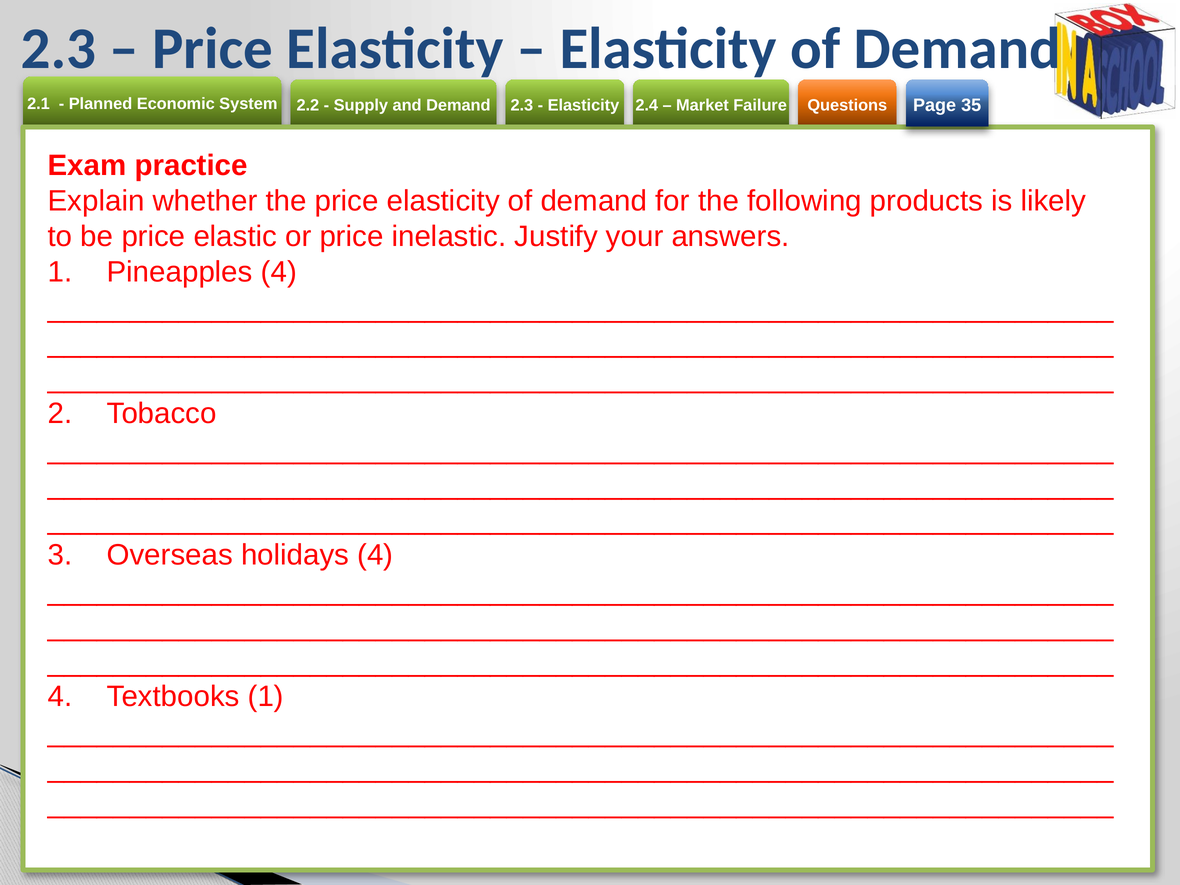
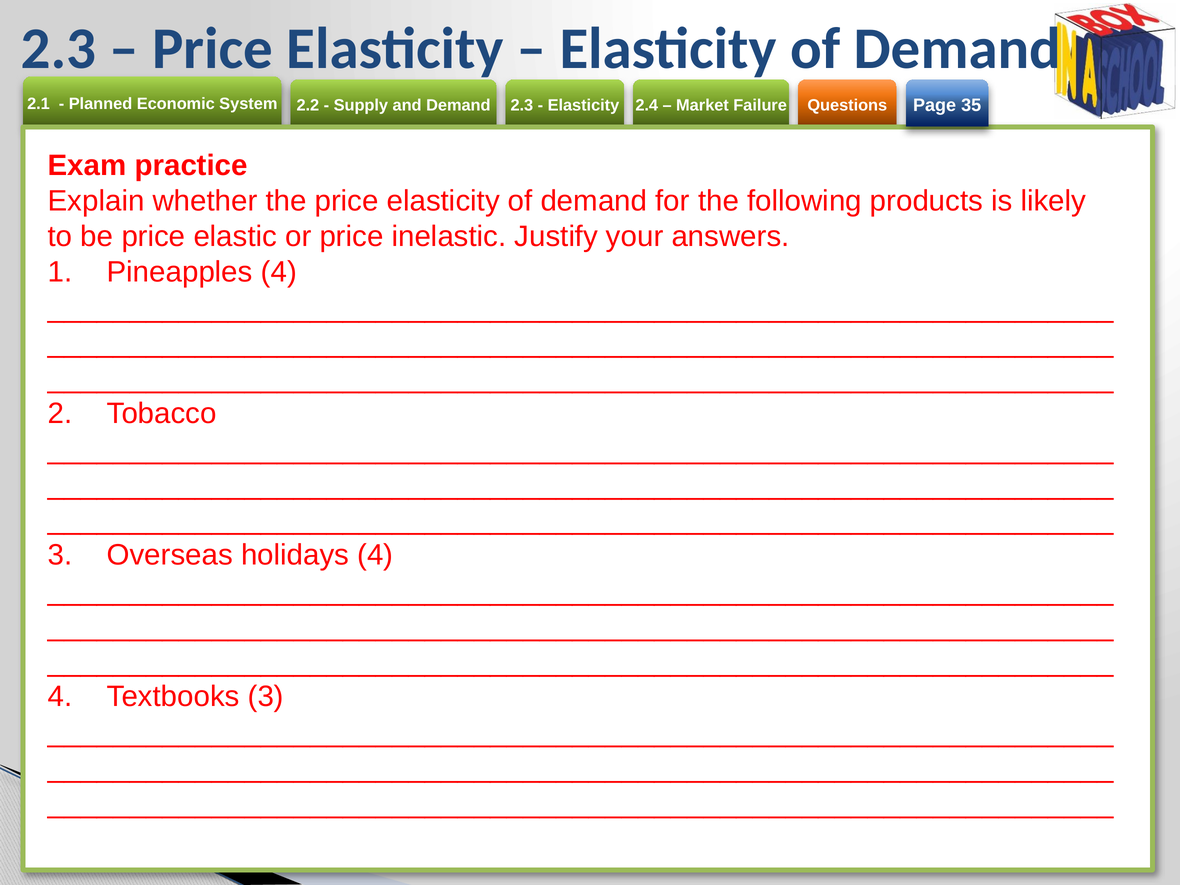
Textbooks 1: 1 -> 3
